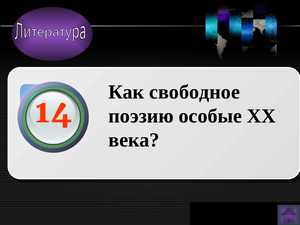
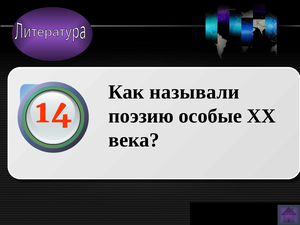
свободное: свободное -> называли
